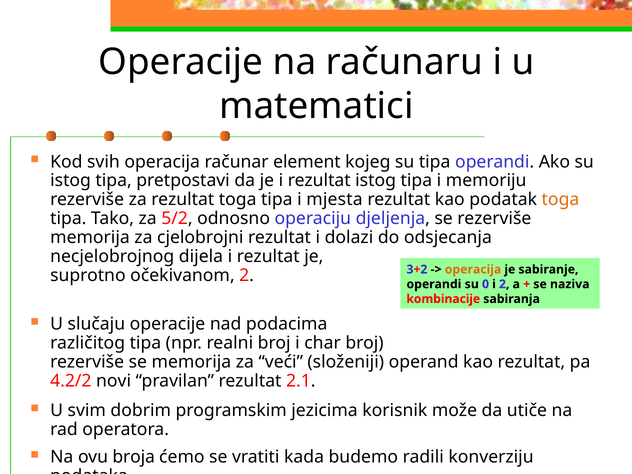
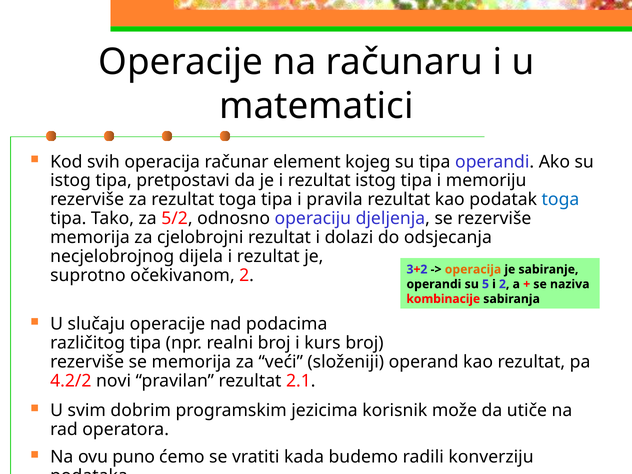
mjesta: mjesta -> pravila
toga at (560, 200) colour: orange -> blue
0: 0 -> 5
char: char -> kurs
broja: broja -> puno
